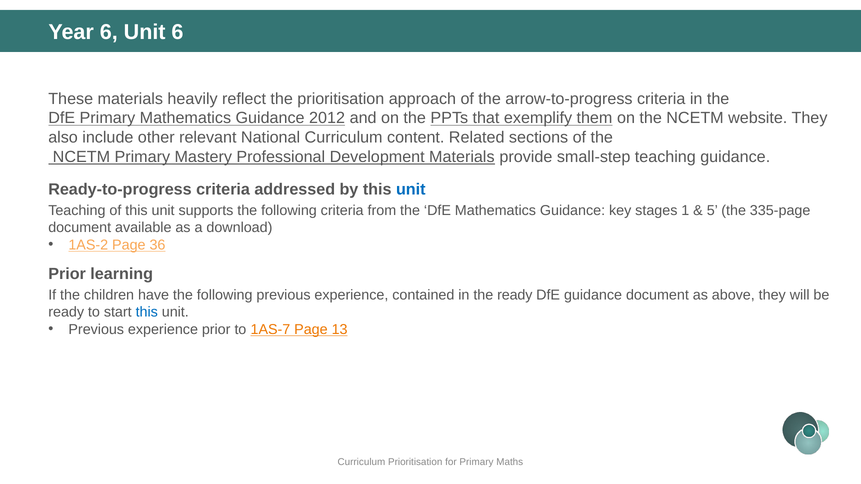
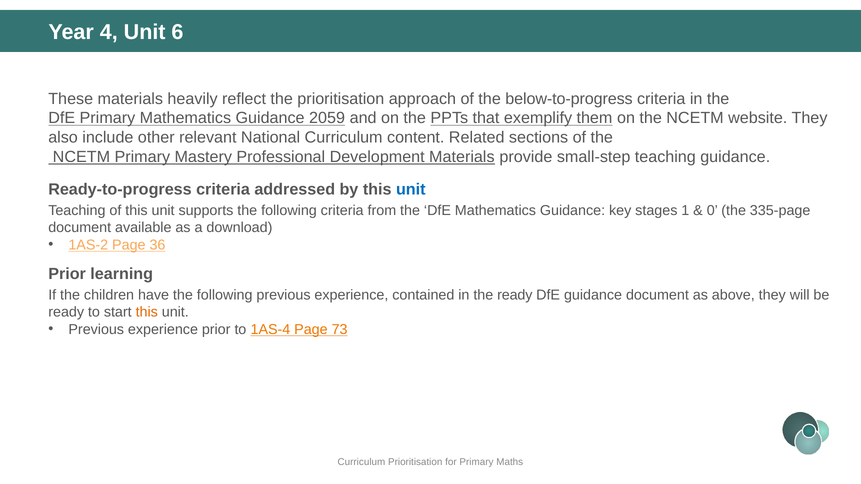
Year 6: 6 -> 4
arrow-to-progress: arrow-to-progress -> below-to-progress
2012: 2012 -> 2059
5: 5 -> 0
this at (147, 312) colour: blue -> orange
1AS-7: 1AS-7 -> 1AS-4
13: 13 -> 73
